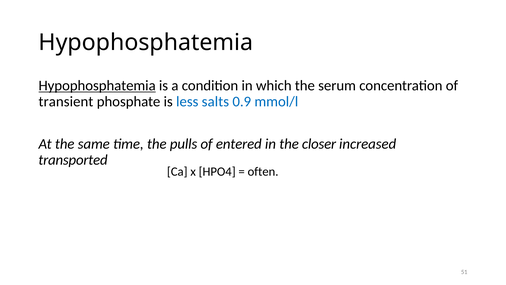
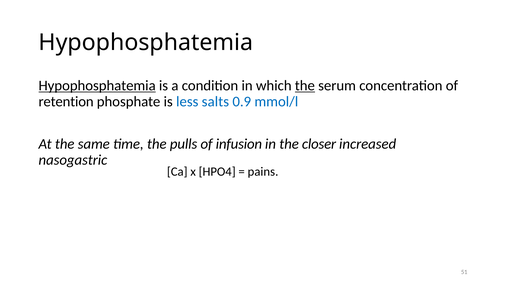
the at (305, 86) underline: none -> present
transient: transient -> retention
entered: entered -> infusion
transported: transported -> nasogastric
often: often -> pains
